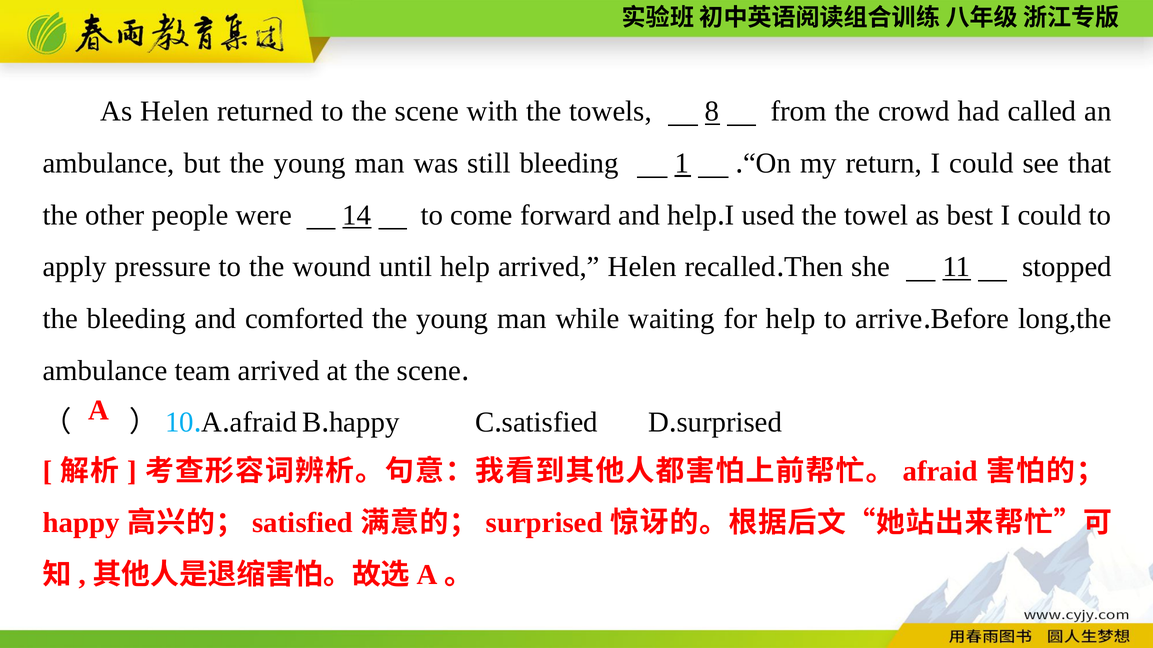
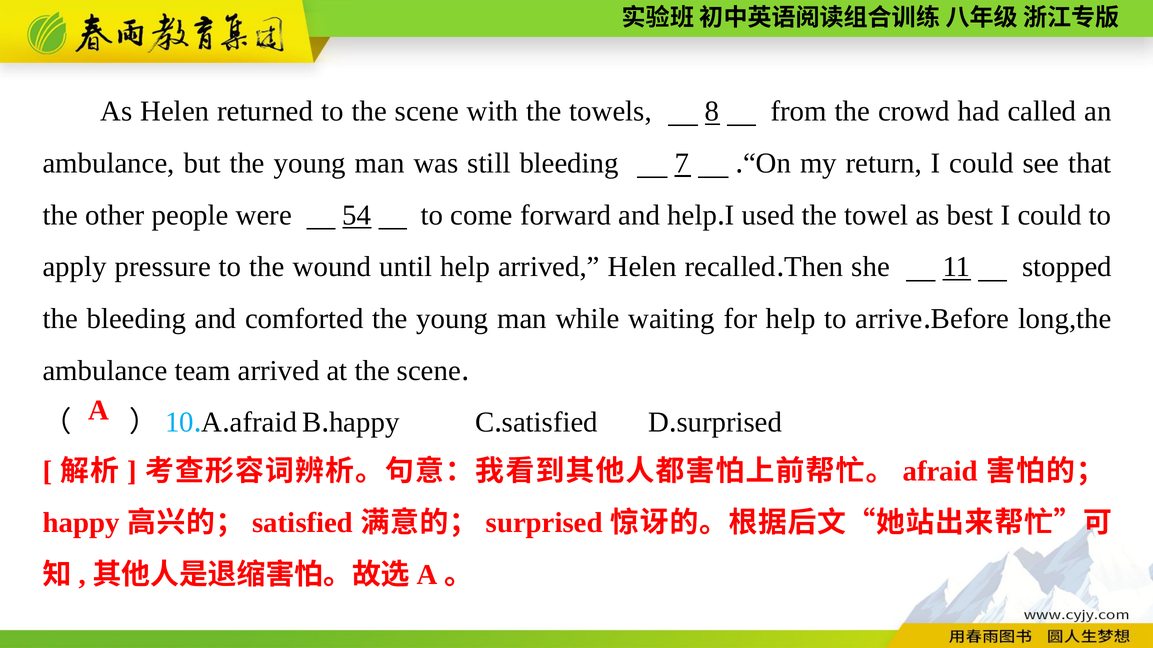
1: 1 -> 7
14: 14 -> 54
